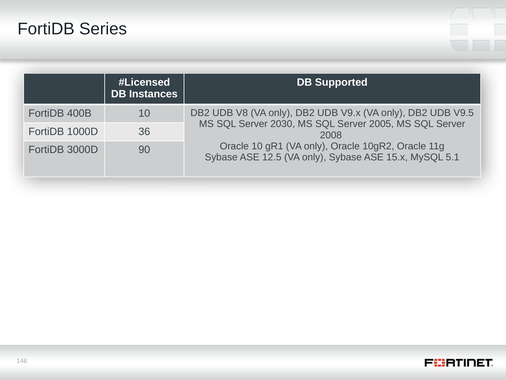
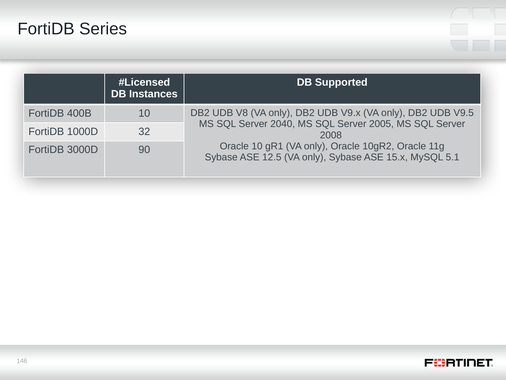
2030: 2030 -> 2040
36: 36 -> 32
